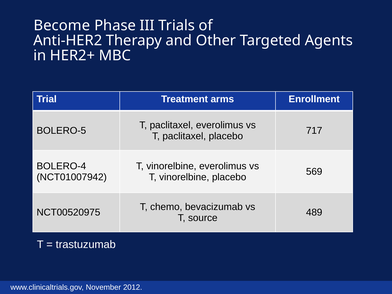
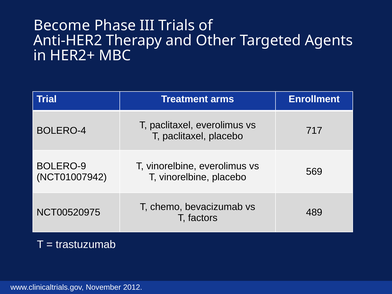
BOLERO-5: BOLERO-5 -> BOLERO-4
BOLERO-4: BOLERO-4 -> BOLERO-9
source: source -> factors
